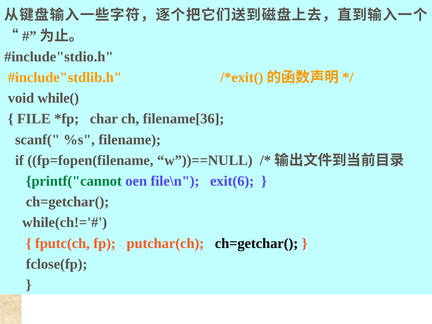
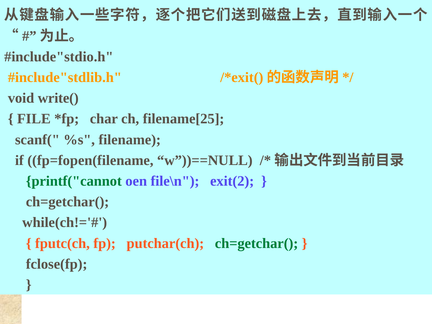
while(: while( -> write(
filename[36: filename[36 -> filename[25
exit(6: exit(6 -> exit(2
ch=getchar( at (257, 243) colour: black -> green
